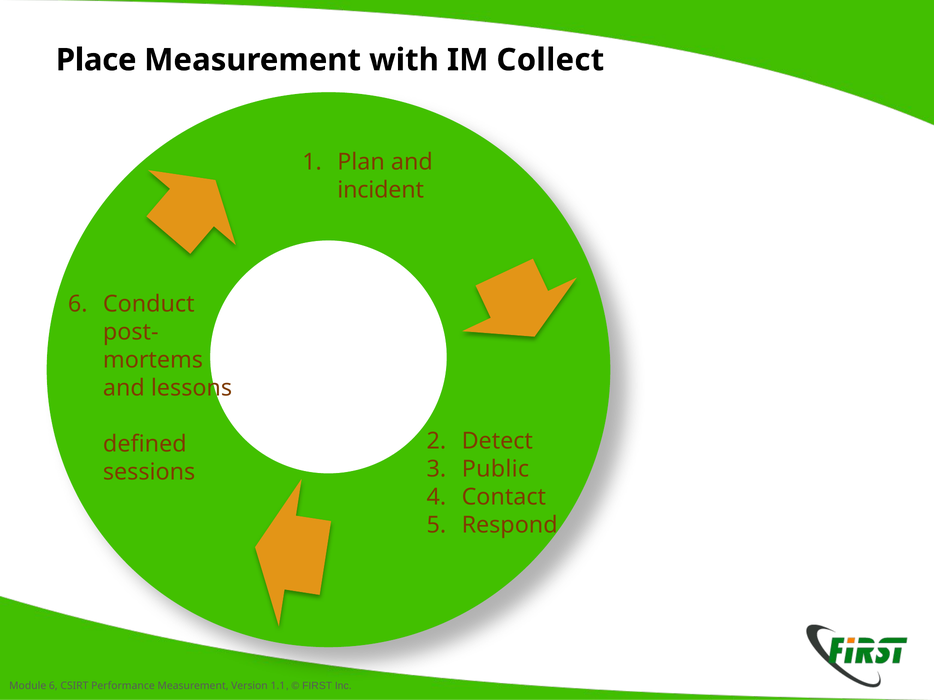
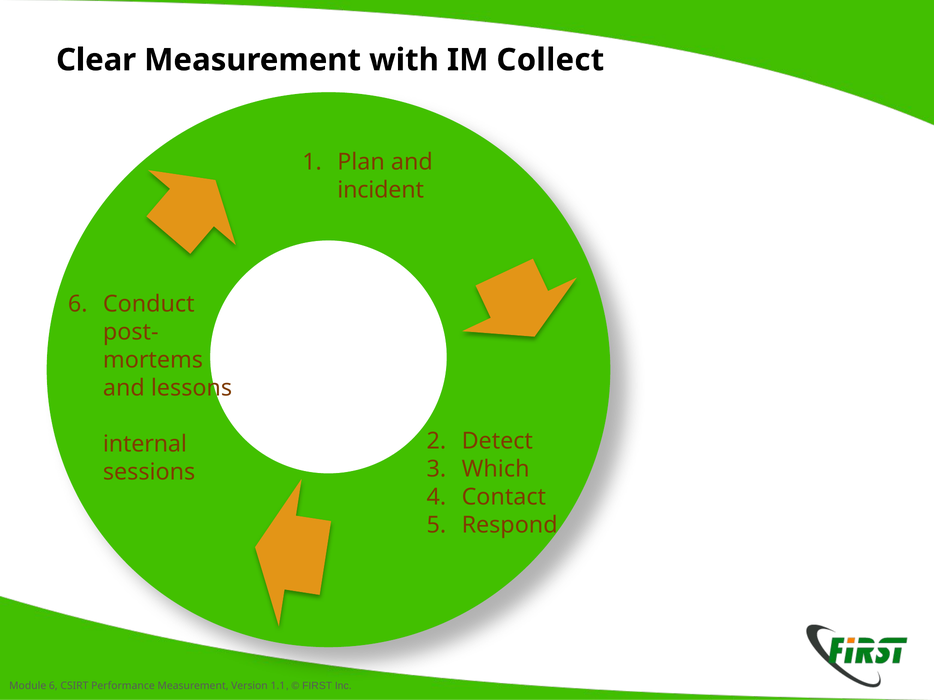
Place: Place -> Clear
defined: defined -> internal
Public: Public -> Which
